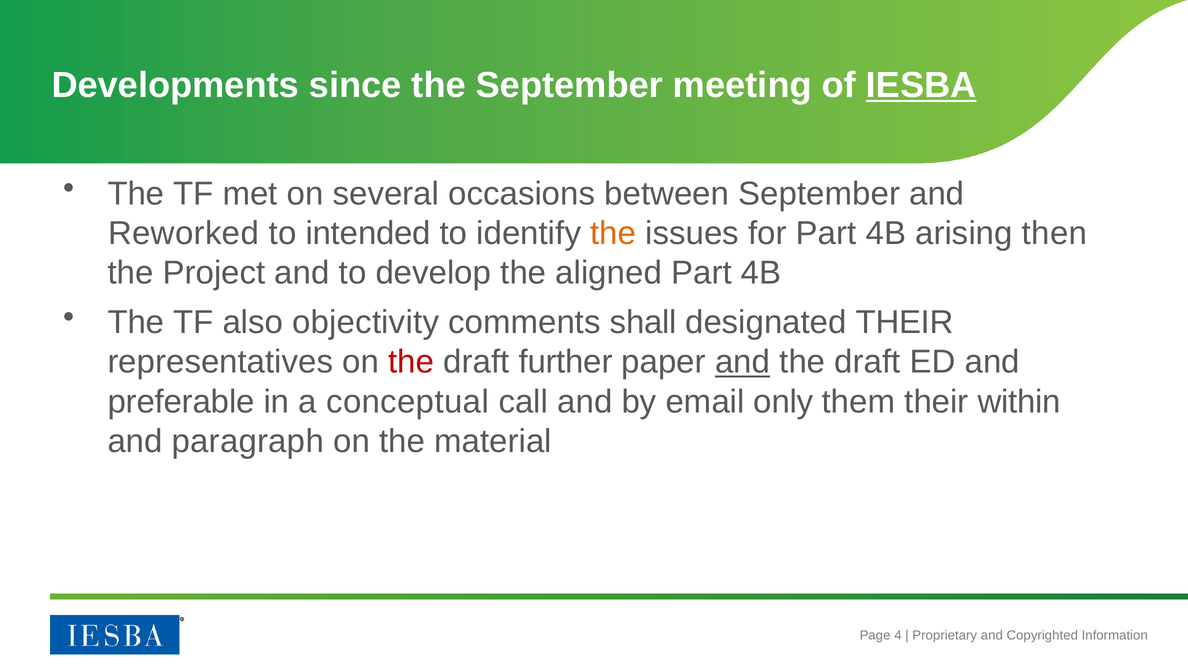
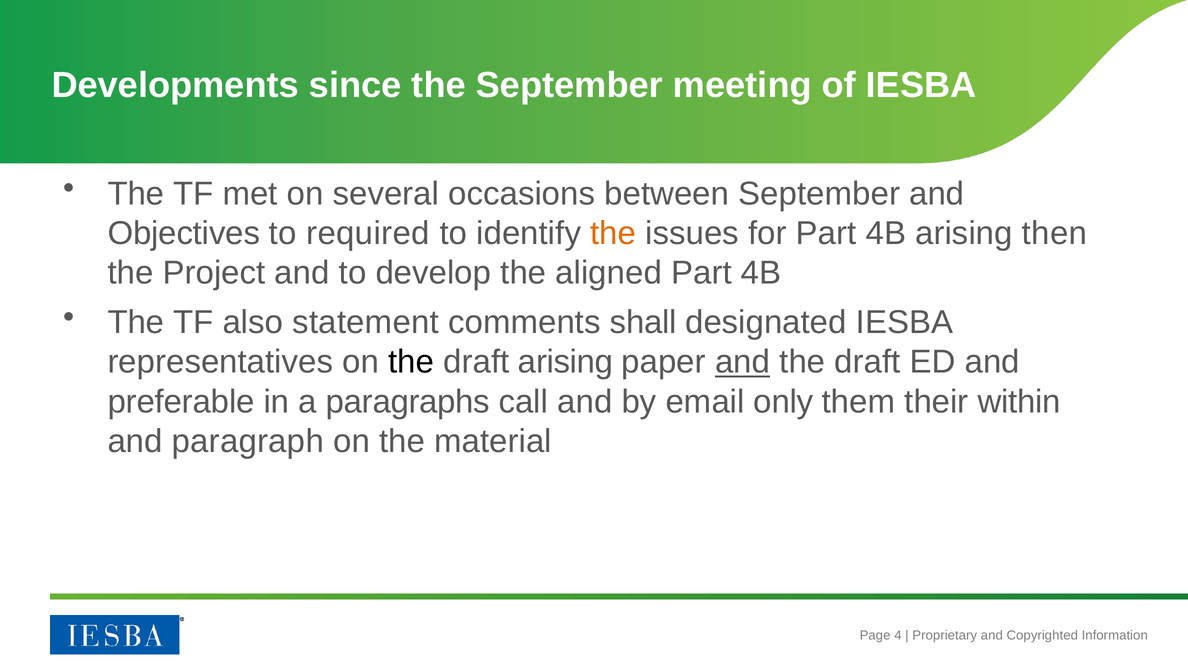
IESBA at (921, 85) underline: present -> none
Reworked: Reworked -> Objectives
intended: intended -> required
objectivity: objectivity -> statement
designated THEIR: THEIR -> IESBA
the at (411, 362) colour: red -> black
draft further: further -> arising
conceptual: conceptual -> paragraphs
